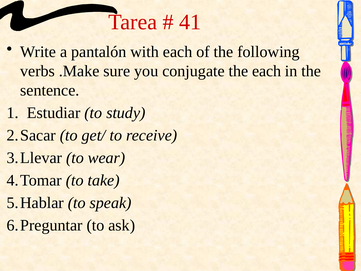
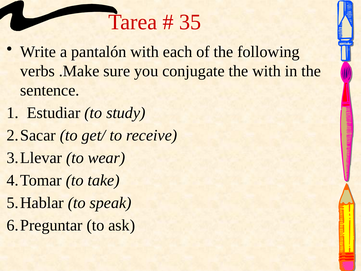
41: 41 -> 35
the each: each -> with
